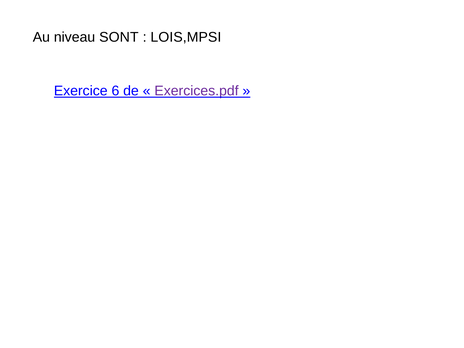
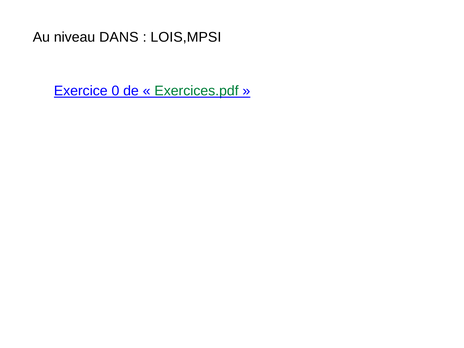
SONT: SONT -> DANS
6: 6 -> 0
Exercices.pdf colour: purple -> green
